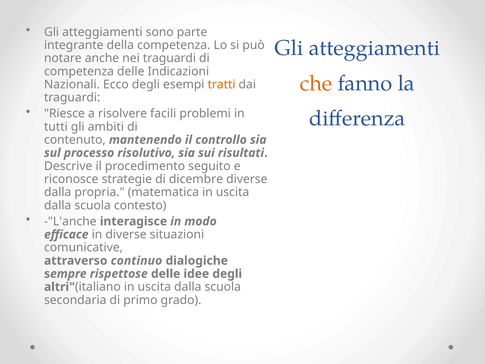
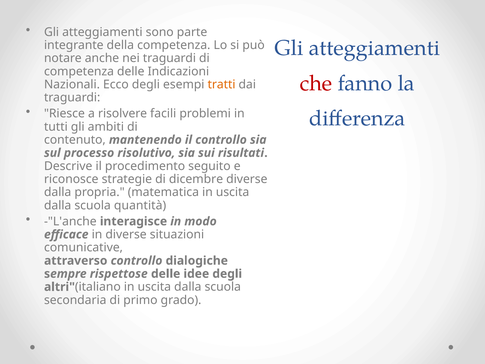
che colour: orange -> red
contesto: contesto -> quantità
attraverso continuo: continuo -> controllo
